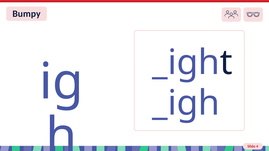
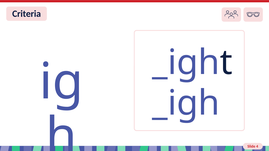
Bumpy: Bumpy -> Criteria
